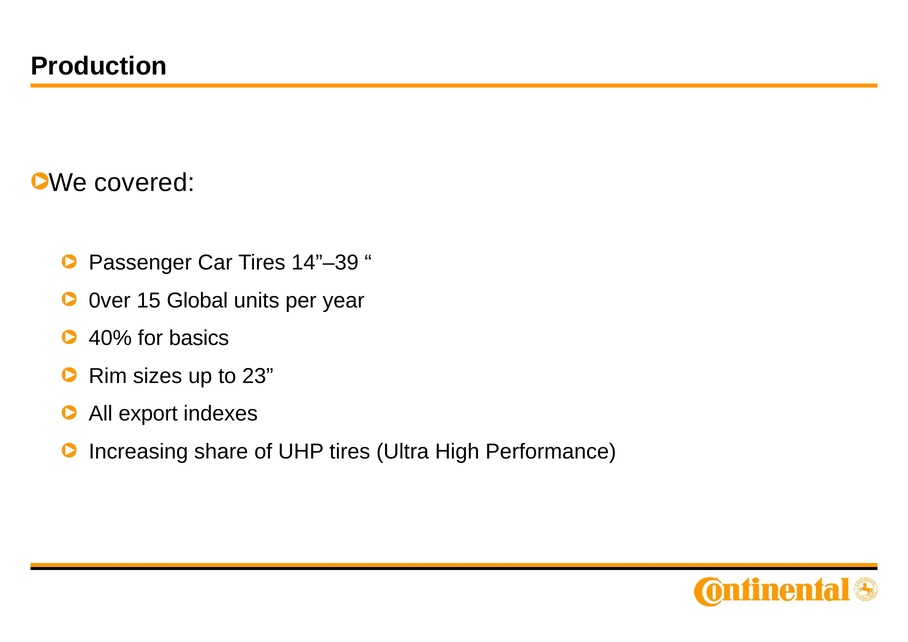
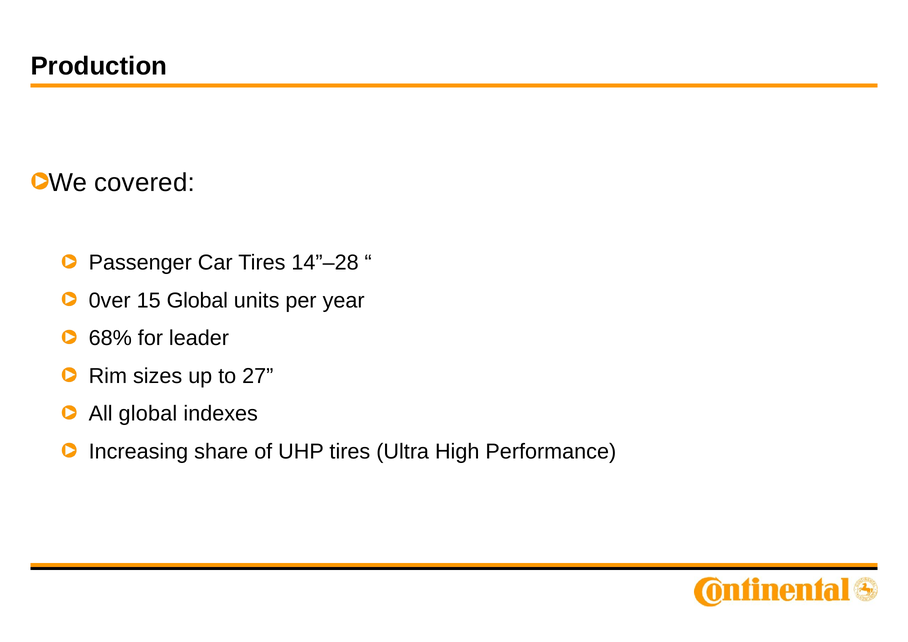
14”–39: 14”–39 -> 14”–28
40%: 40% -> 68%
basics: basics -> leader
23: 23 -> 27
All export: export -> global
